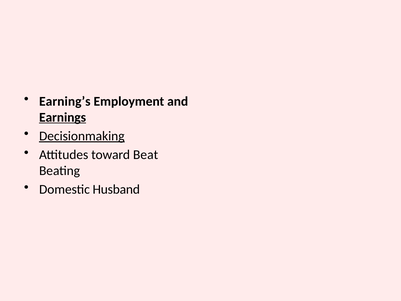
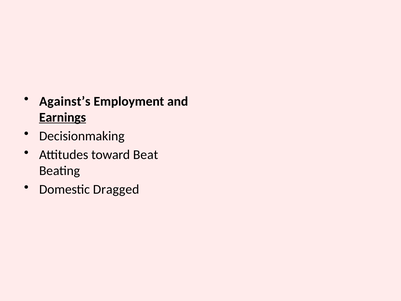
Earning’s: Earning’s -> Against’s
Decisionmaking underline: present -> none
Husband: Husband -> Dragged
